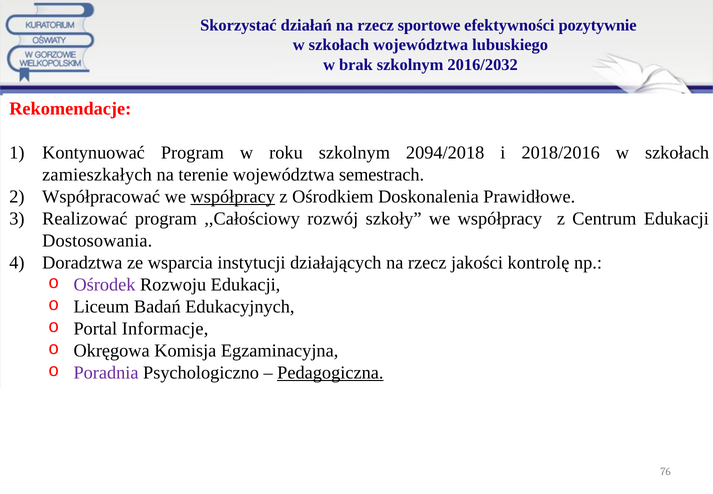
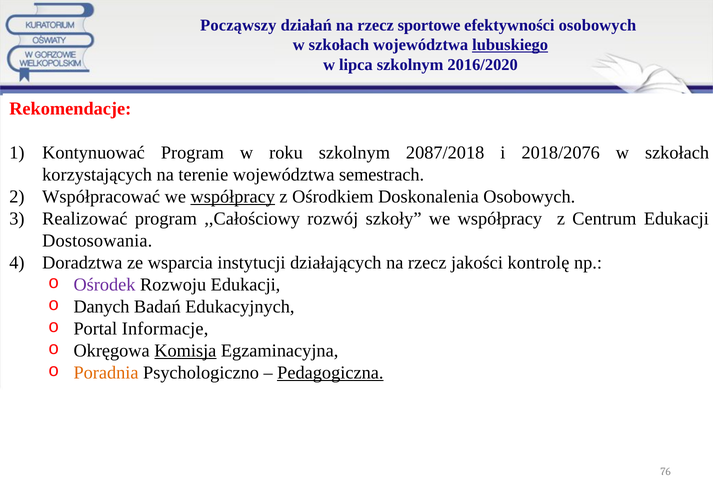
Skorzystać: Skorzystać -> Począwszy
efektywności pozytywnie: pozytywnie -> osobowych
lubuskiego underline: none -> present
brak: brak -> lipca
2016/2032: 2016/2032 -> 2016/2020
2094/2018: 2094/2018 -> 2087/2018
2018/2016: 2018/2016 -> 2018/2076
zamieszkałych: zamieszkałych -> korzystających
Doskonalenia Prawidłowe: Prawidłowe -> Osobowych
Liceum: Liceum -> Danych
Komisja underline: none -> present
Poradnia colour: purple -> orange
